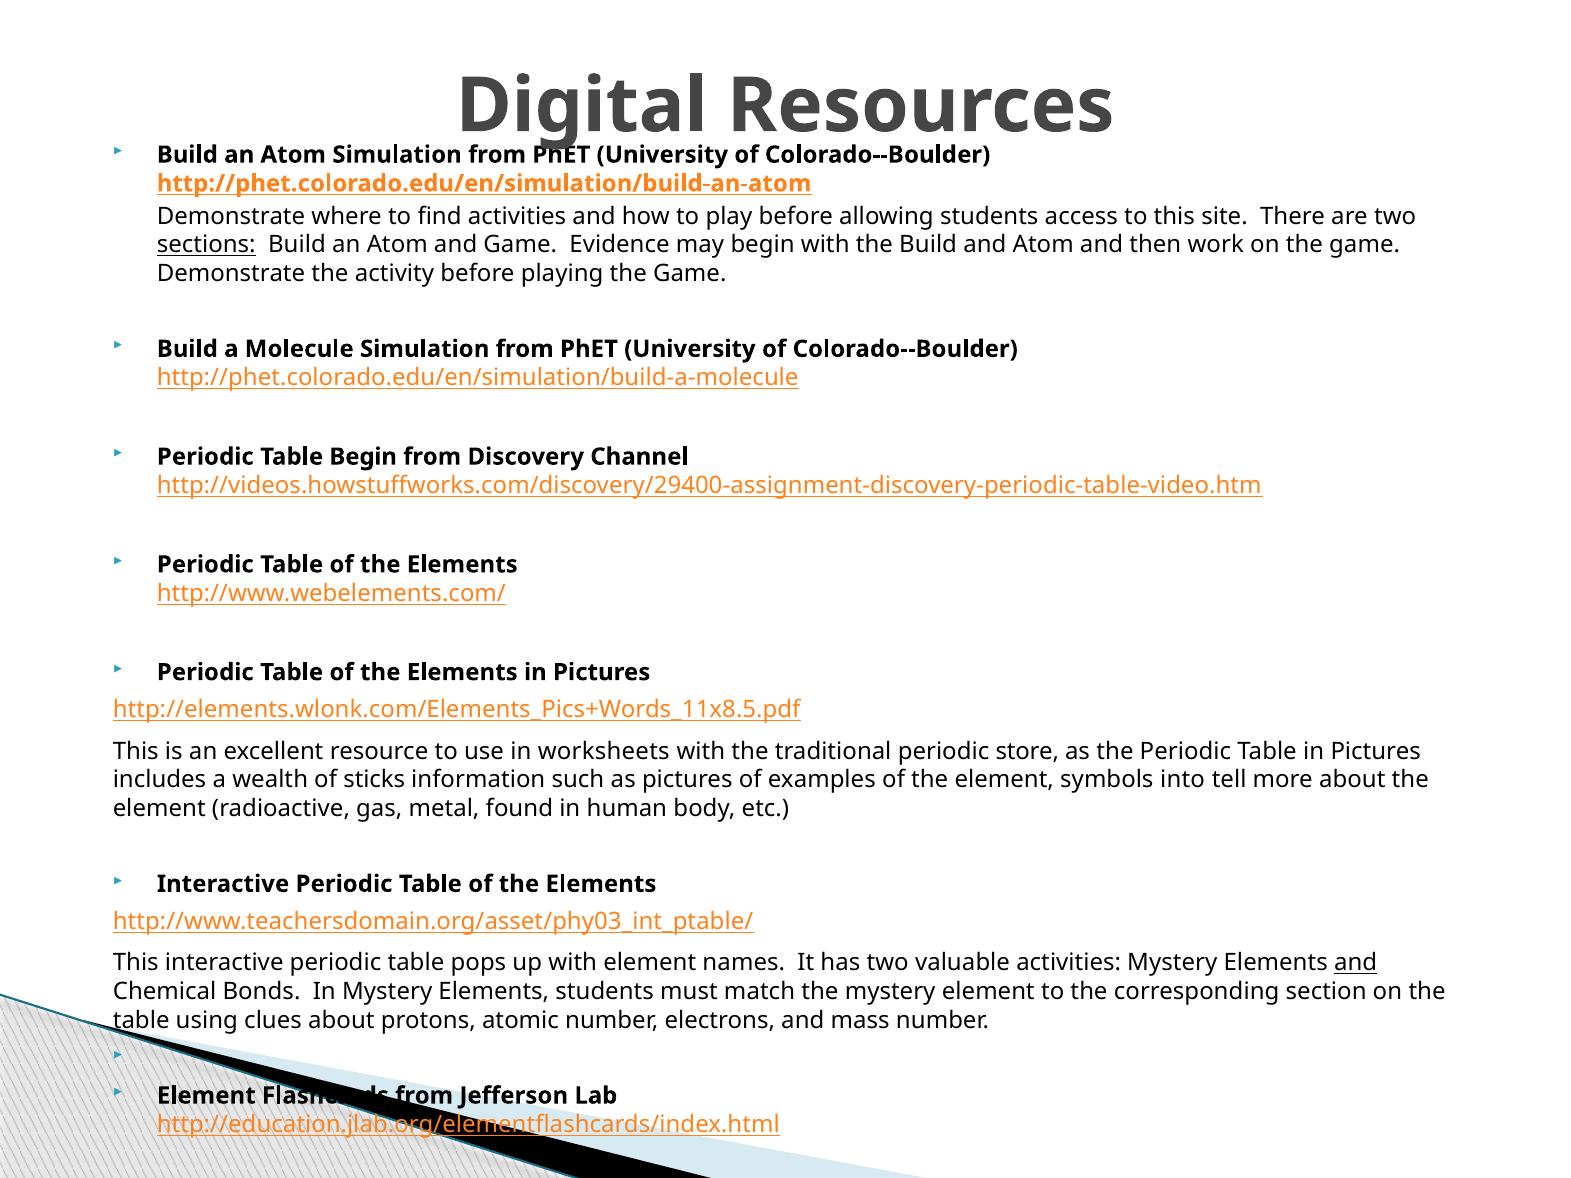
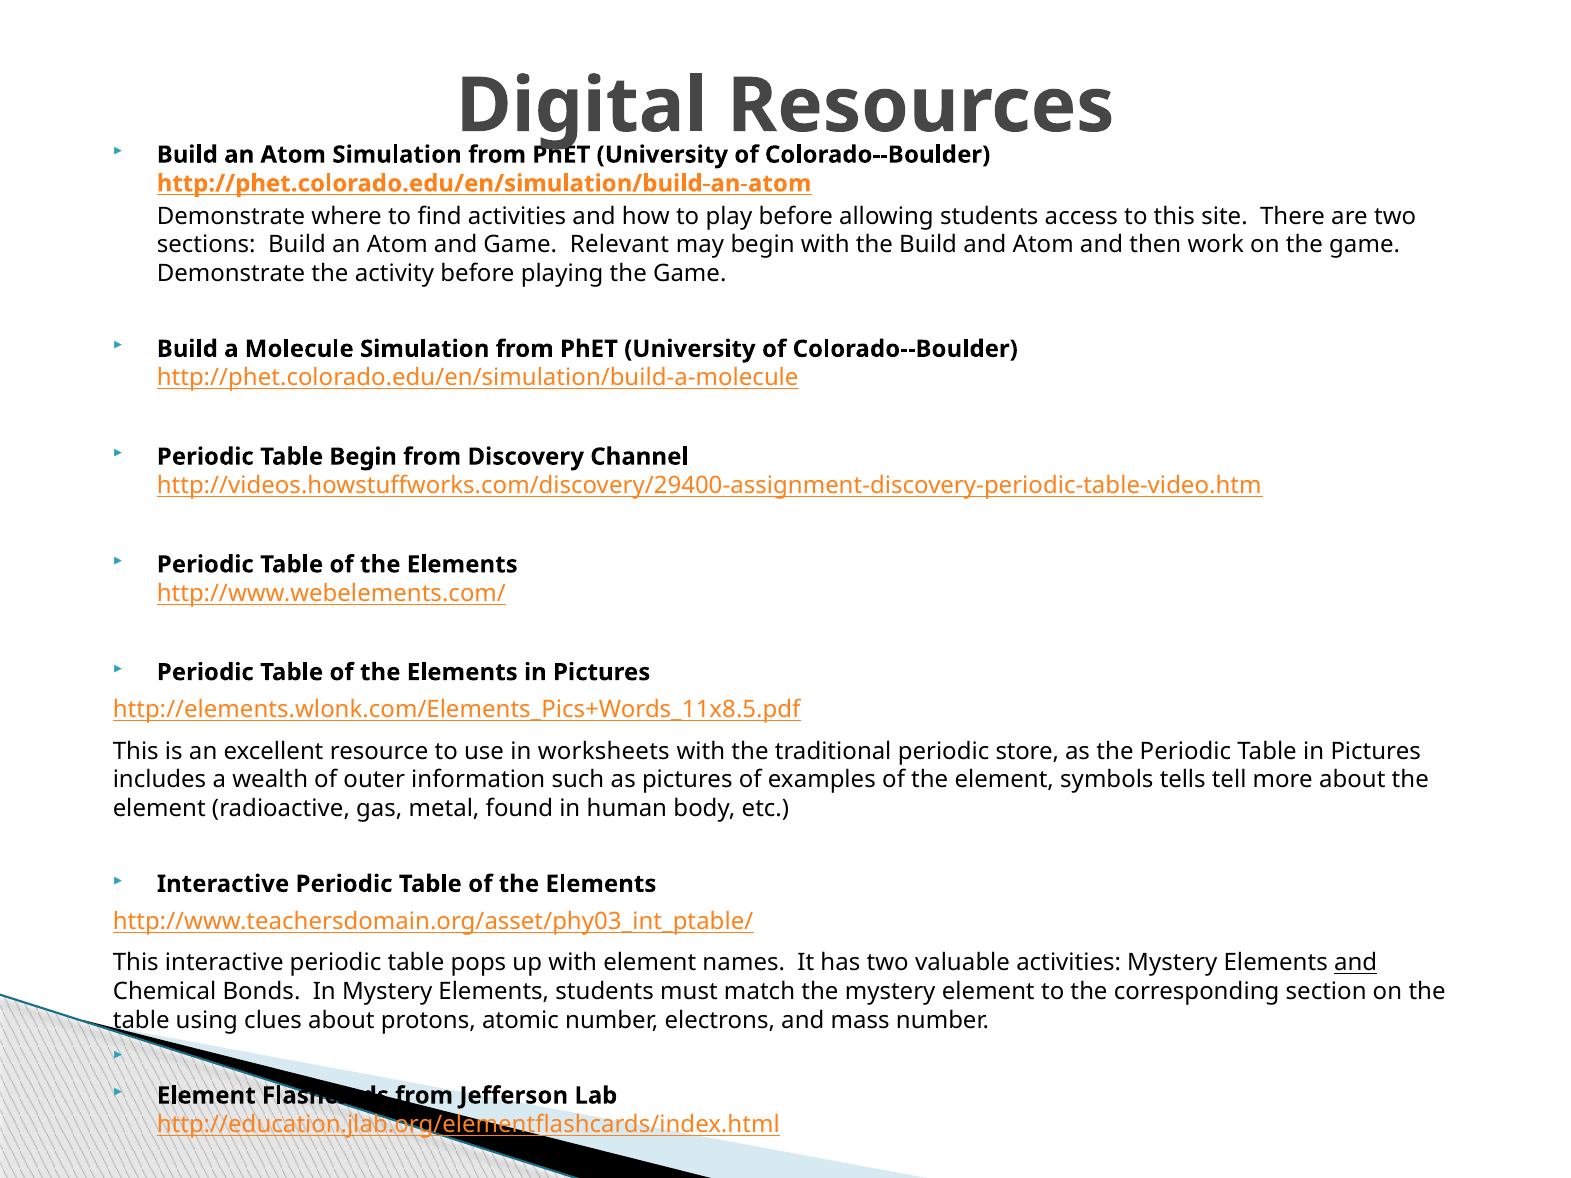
sections underline: present -> none
Evidence: Evidence -> Relevant
sticks: sticks -> outer
into: into -> tells
